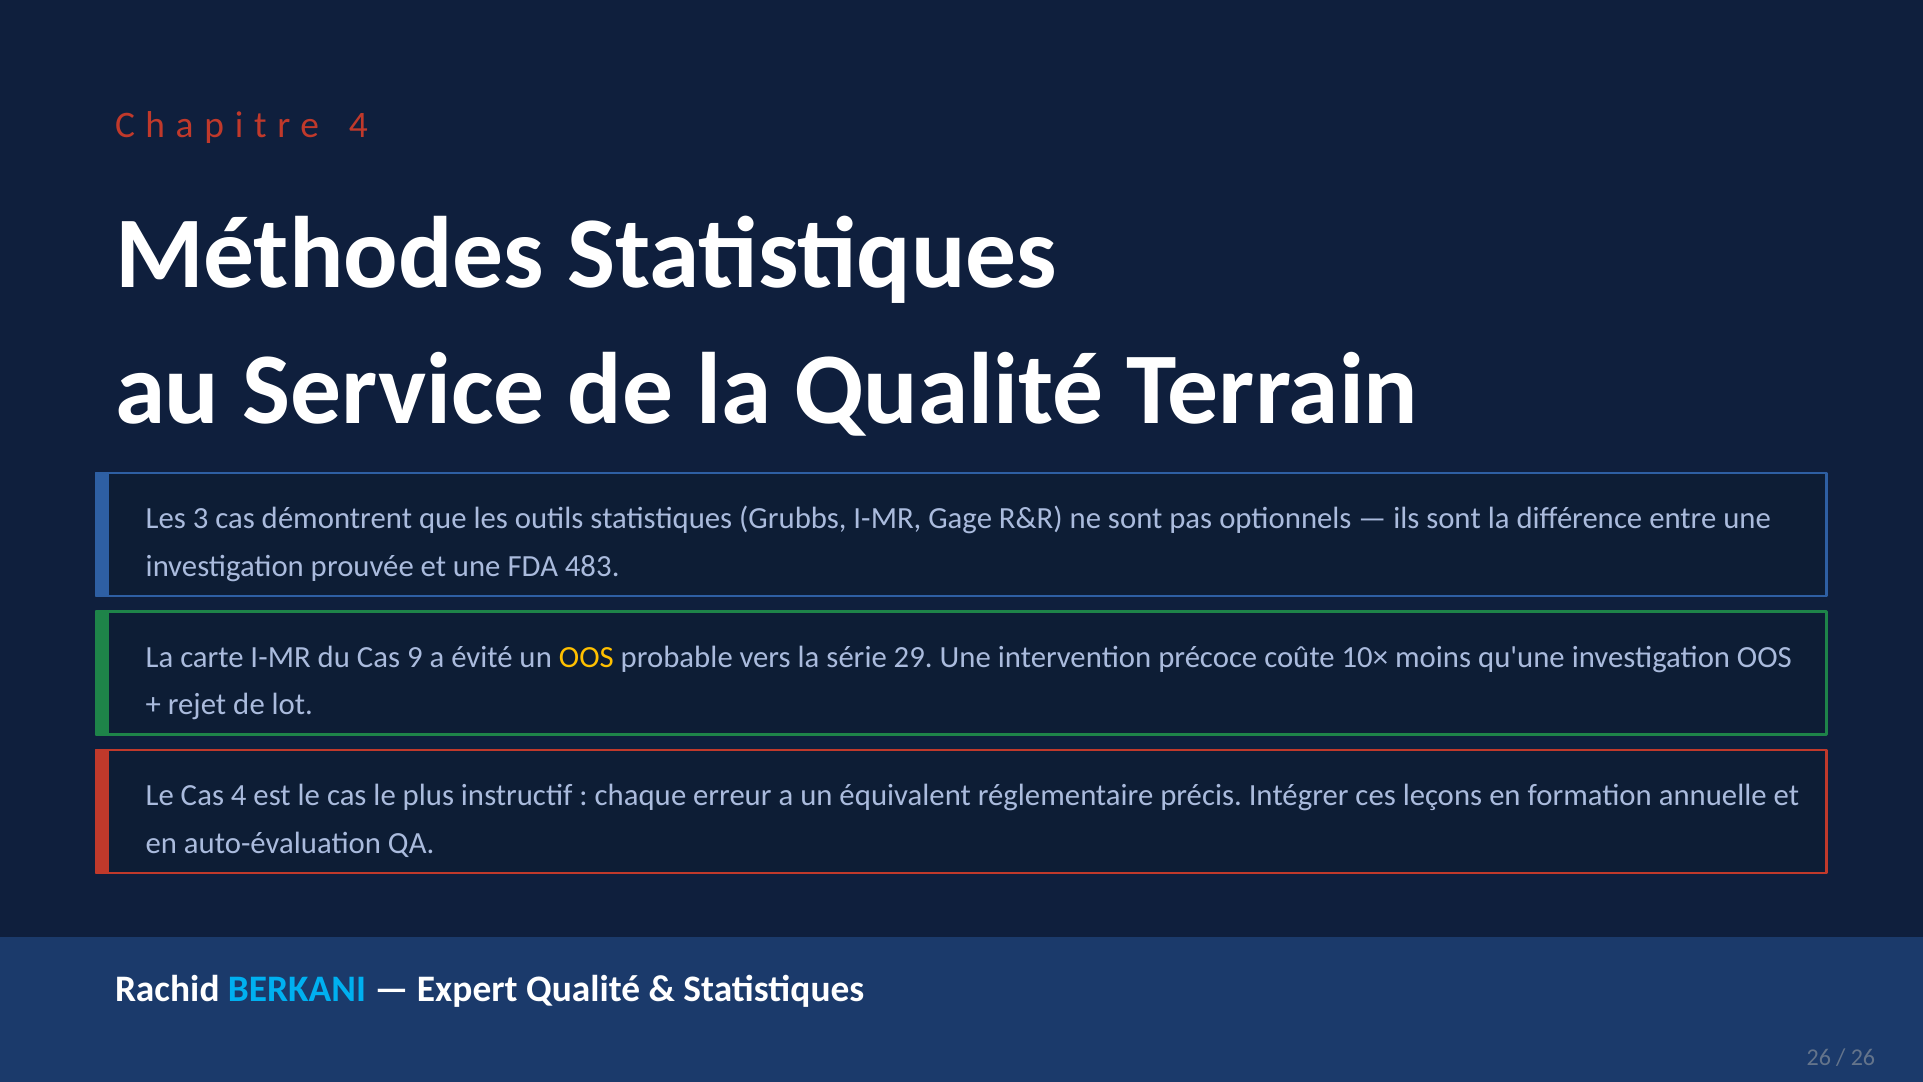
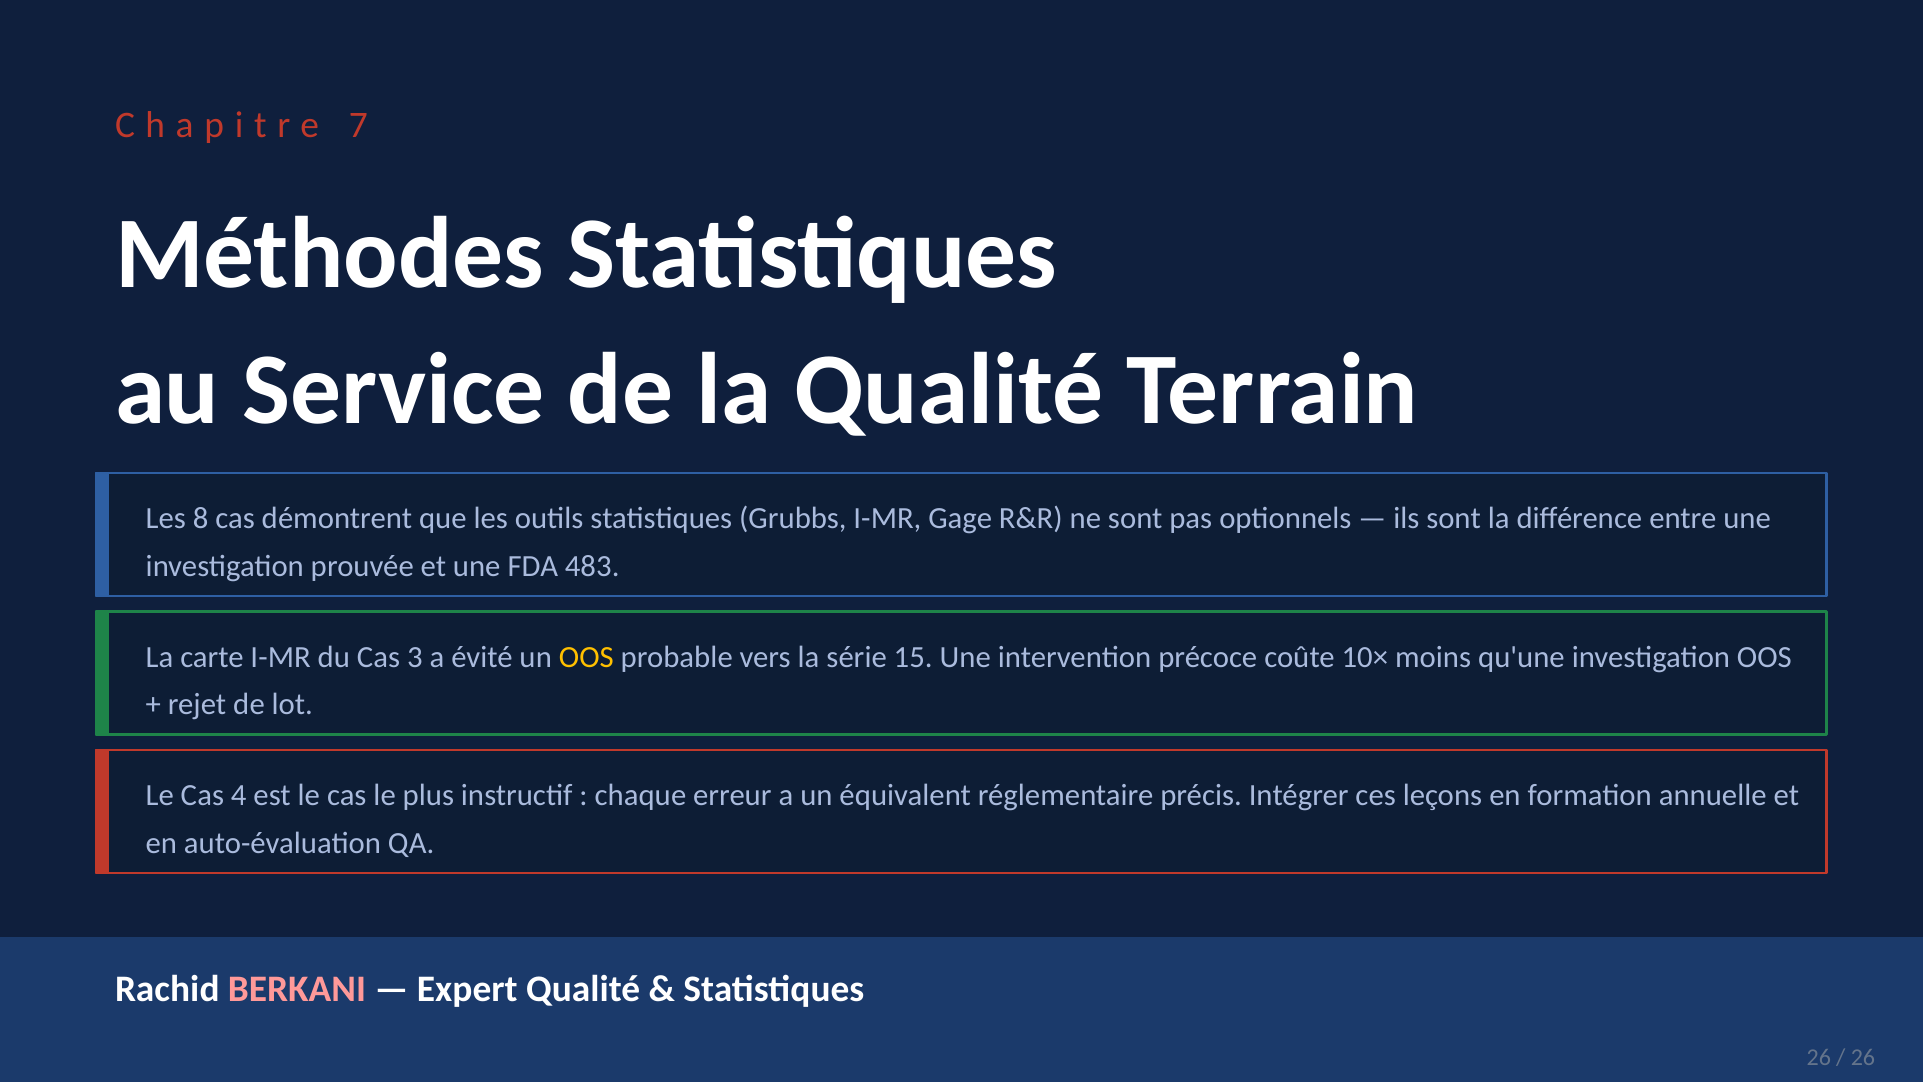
4 at (358, 126): 4 -> 7
3: 3 -> 8
9: 9 -> 3
29: 29 -> 15
BERKANI colour: light blue -> pink
